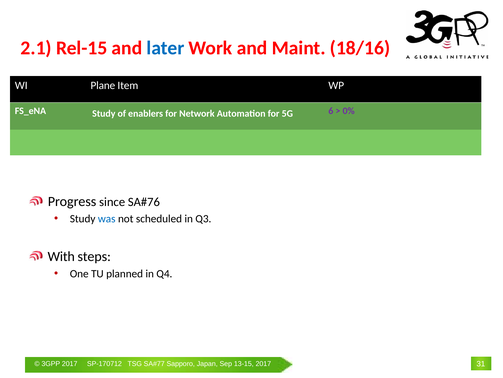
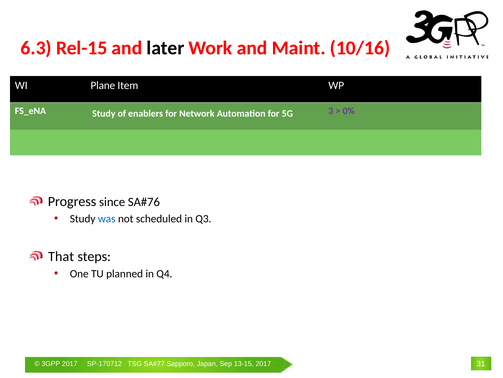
2.1: 2.1 -> 6.3
later colour: blue -> black
18/16: 18/16 -> 10/16
6: 6 -> 3
With: With -> That
